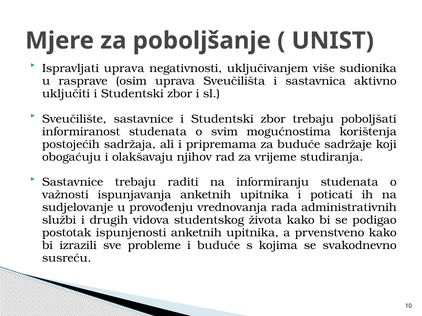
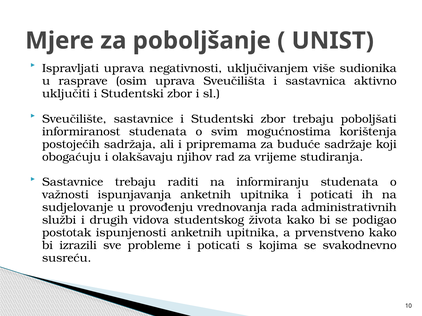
probleme i buduće: buduće -> poticati
